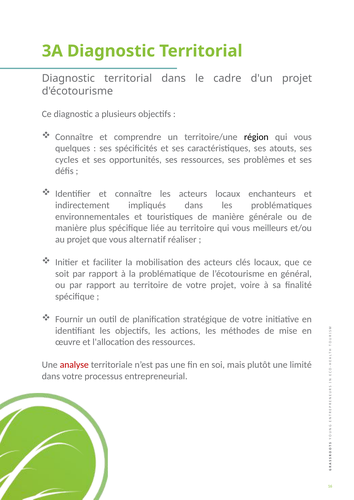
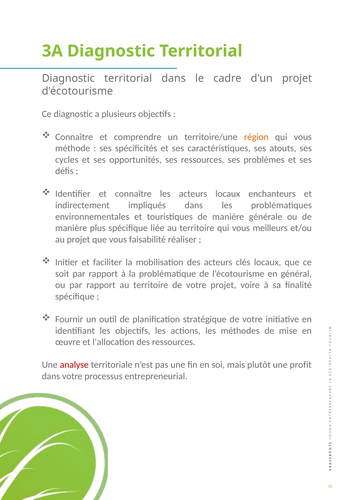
région colour: black -> orange
quelques: quelques -> méthode
alternatif: alternatif -> faisabilité
limité: limité -> profit
